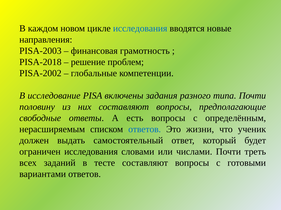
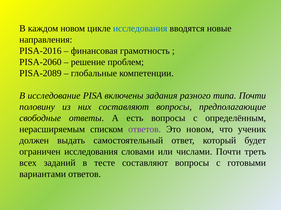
PISA-2003: PISA-2003 -> PISA-2016
PISA-2018: PISA-2018 -> PISA-2060
PISA-2002: PISA-2002 -> PISA-2089
ответов at (145, 130) colour: blue -> purple
Это жизни: жизни -> новом
